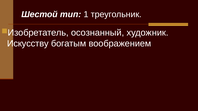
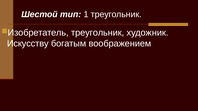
осознанный at (98, 33): осознанный -> треугольник
